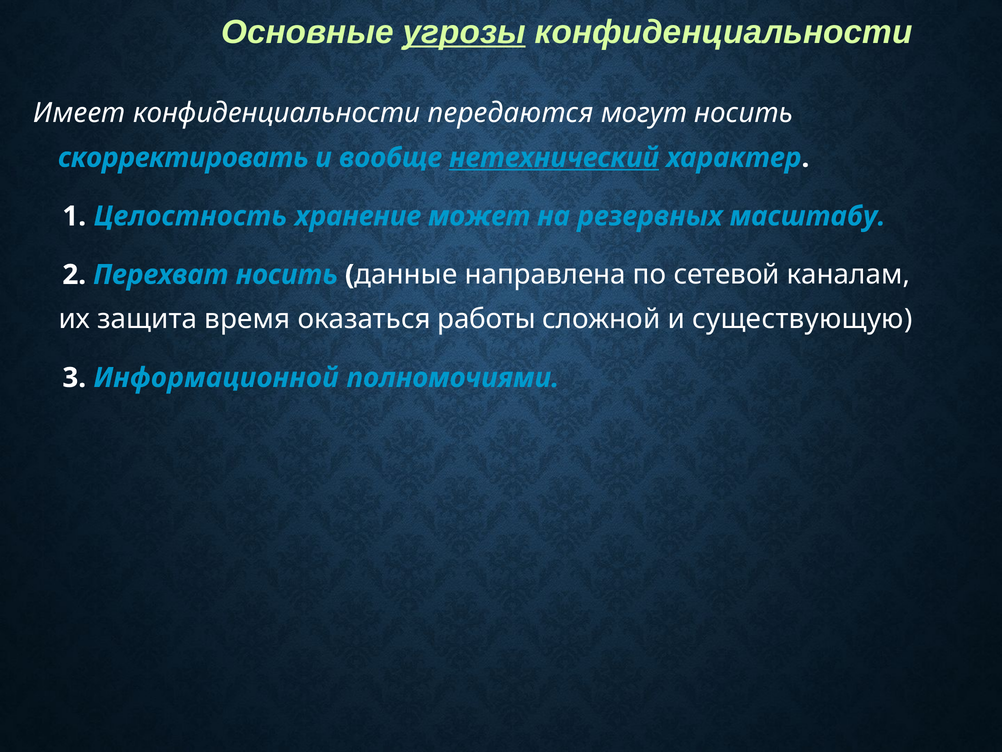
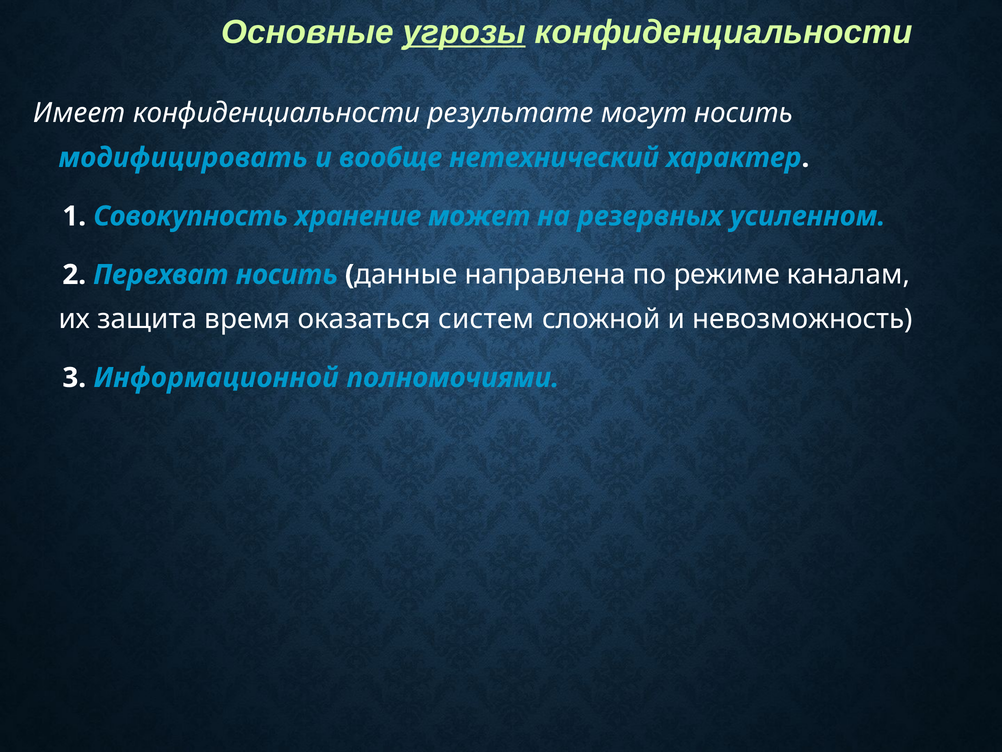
передаются: передаются -> результате
скорректировать: скорректировать -> модифицировать
нетехнический underline: present -> none
Целостность: Целостность -> Совокупность
масштабу: масштабу -> усиленном
сетевой: сетевой -> режиме
работы: работы -> систем
существующую: существующую -> невозможность
